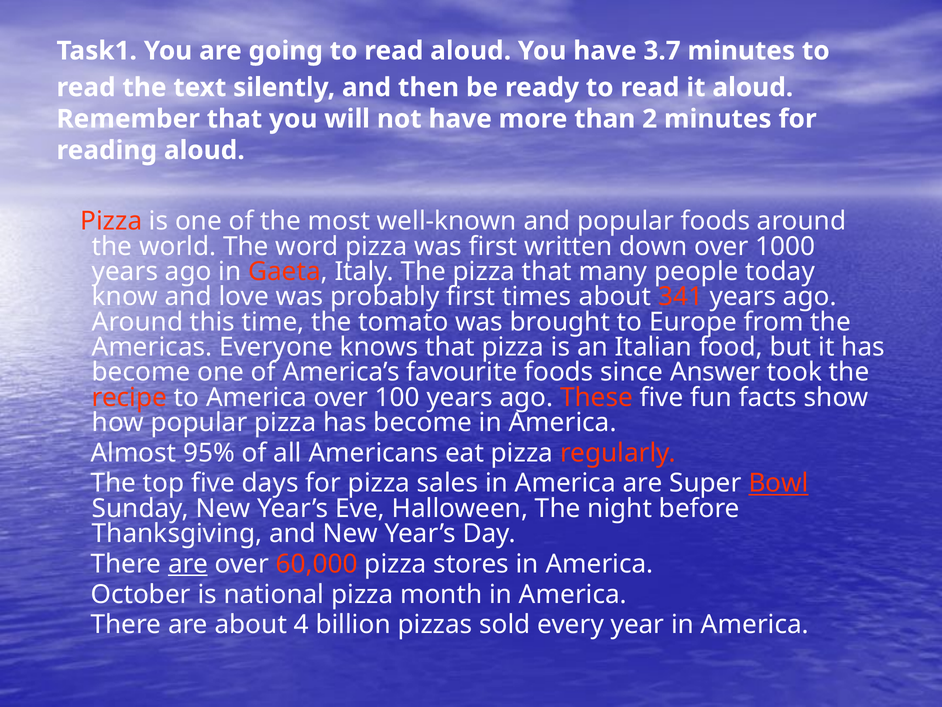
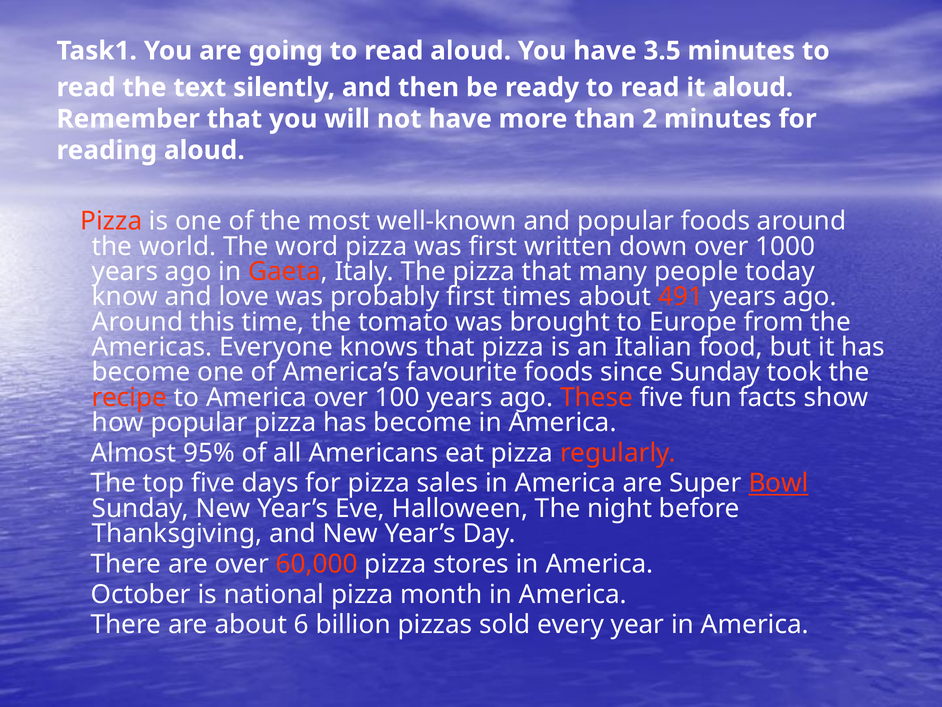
3.7: 3.7 -> 3.5
341: 341 -> 491
since Answer: Answer -> Sunday
are at (188, 564) underline: present -> none
4: 4 -> 6
